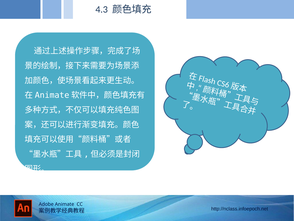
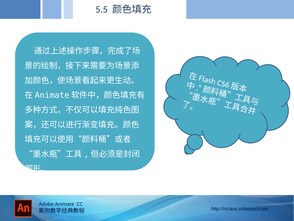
4.3: 4.3 -> 5.5
